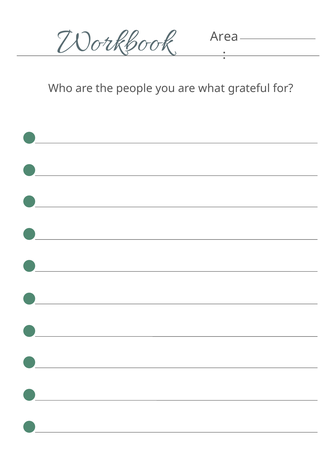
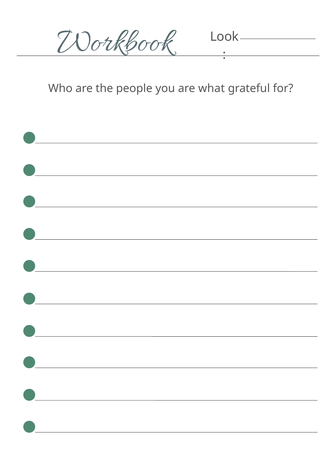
Area: Area -> Look
